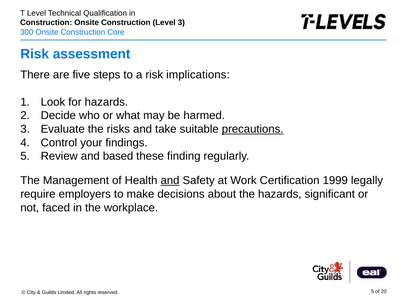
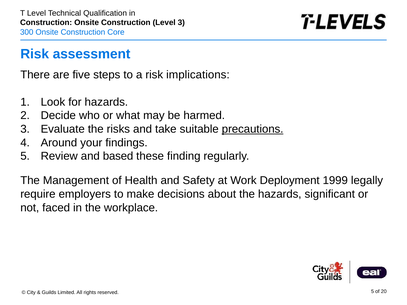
Control: Control -> Around
and at (170, 181) underline: present -> none
Certification: Certification -> Deployment
